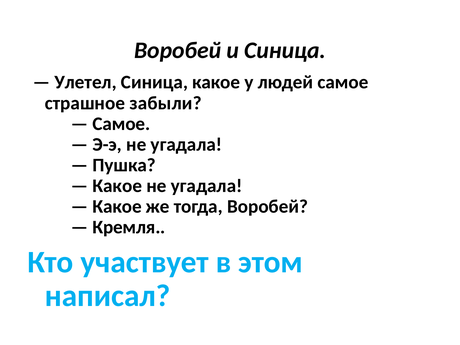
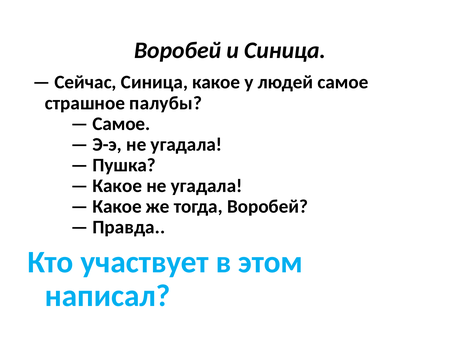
Улетел: Улетел -> Сейчас
забыли: забыли -> палубы
Кремля: Кремля -> Правда
